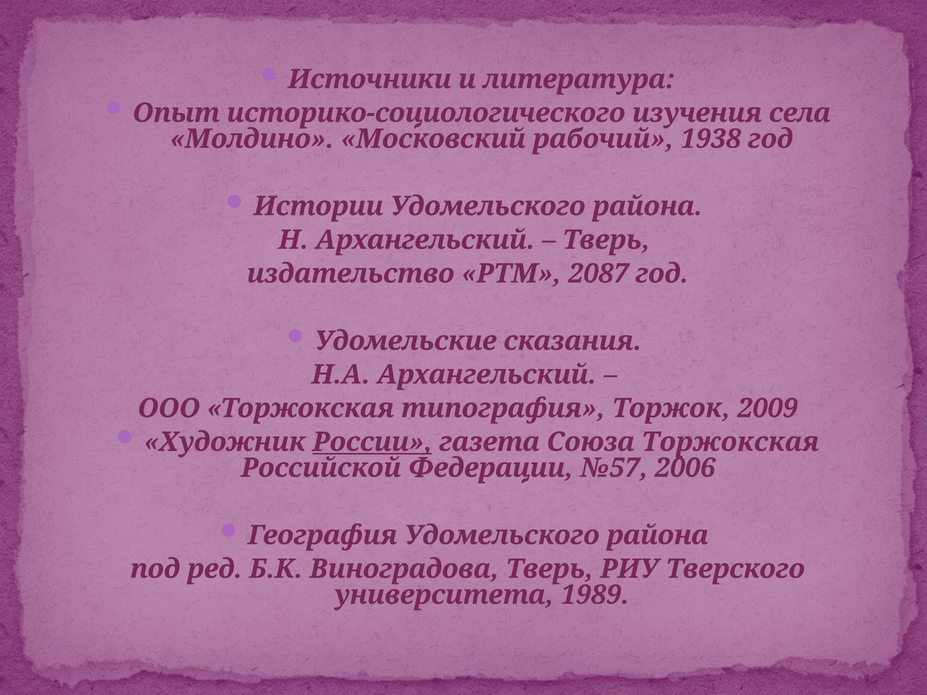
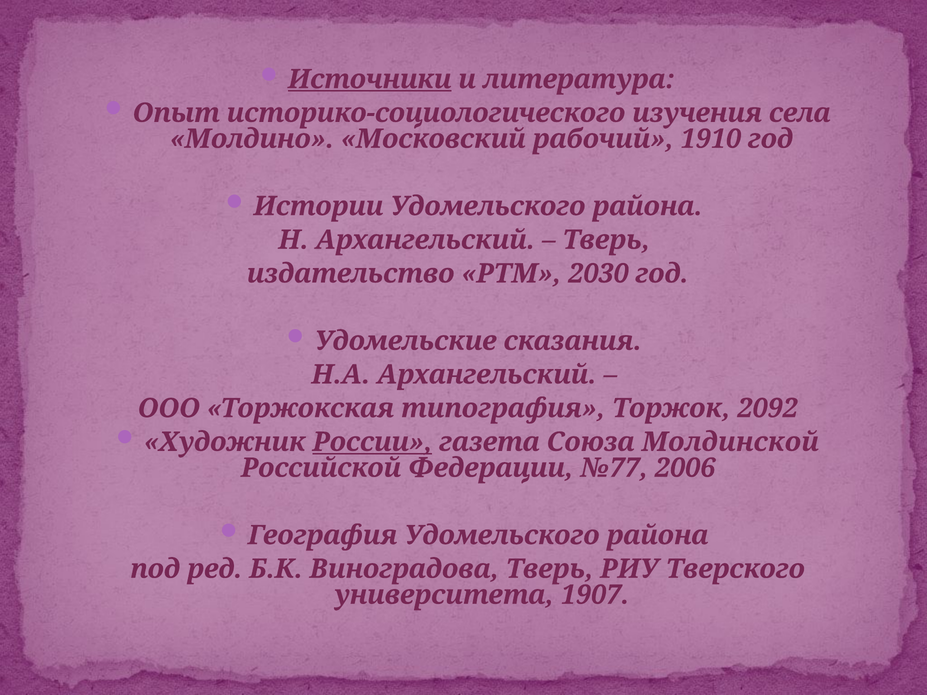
Источники underline: none -> present
1938: 1938 -> 1910
2087: 2087 -> 2030
2009: 2009 -> 2092
Союза Торжокская: Торжокская -> Молдинской
№57: №57 -> №77
1989: 1989 -> 1907
